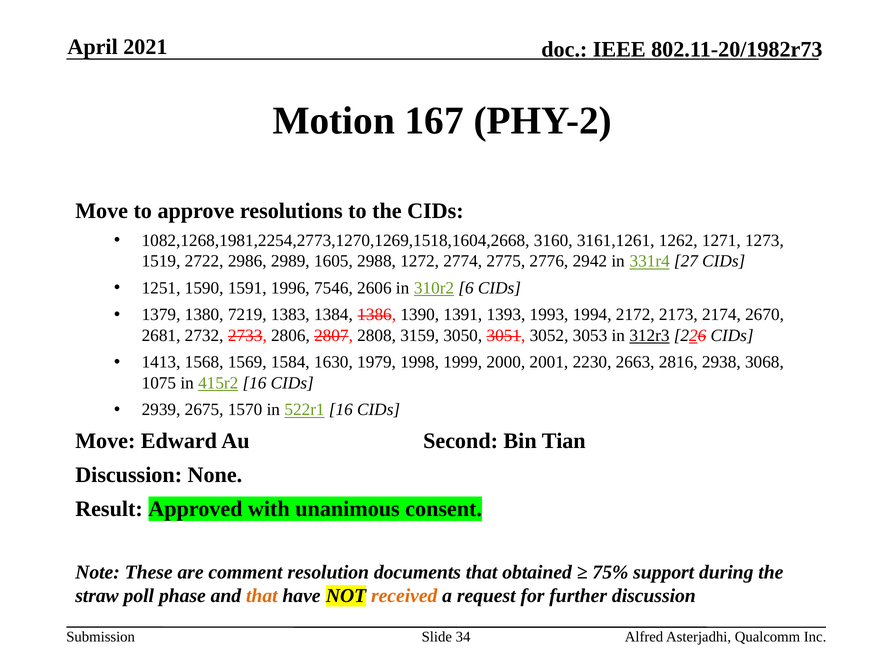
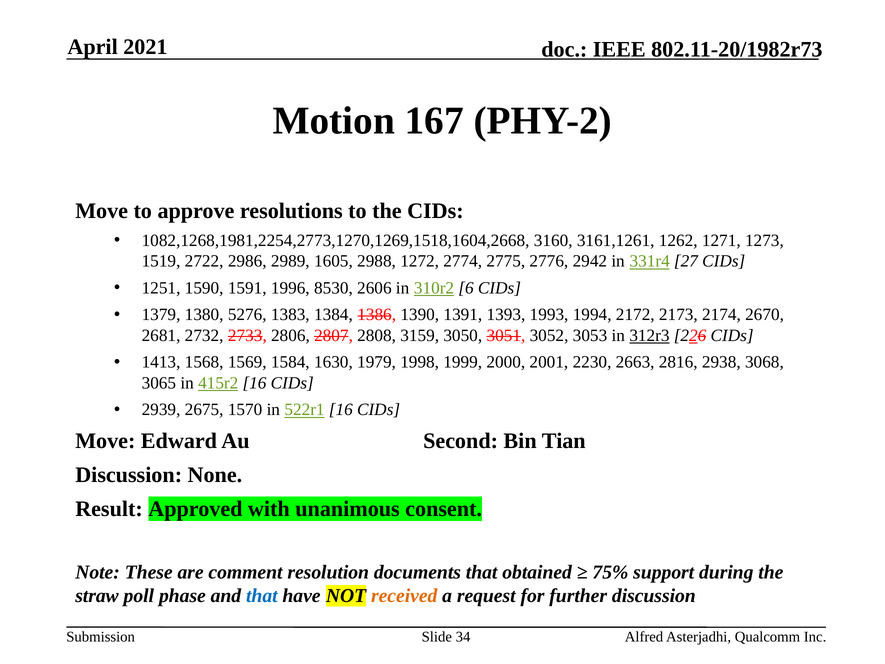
7546: 7546 -> 8530
7219: 7219 -> 5276
1075: 1075 -> 3065
that at (262, 596) colour: orange -> blue
